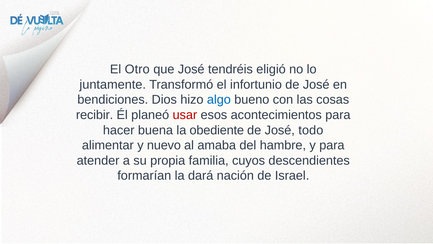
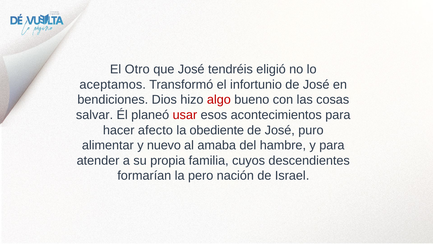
juntamente: juntamente -> aceptamos
algo colour: blue -> red
recibir: recibir -> salvar
buena: buena -> afecto
todo: todo -> puro
dará: dará -> pero
